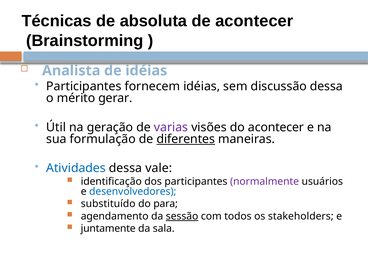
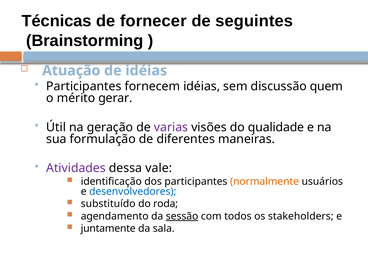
absoluta: absoluta -> fornecer
de acontecer: acontecer -> seguintes
Analista: Analista -> Atuação
discussão dessa: dessa -> quem
do acontecer: acontecer -> qualidade
diferentes underline: present -> none
Atividades colour: blue -> purple
normalmente colour: purple -> orange
para: para -> roda
